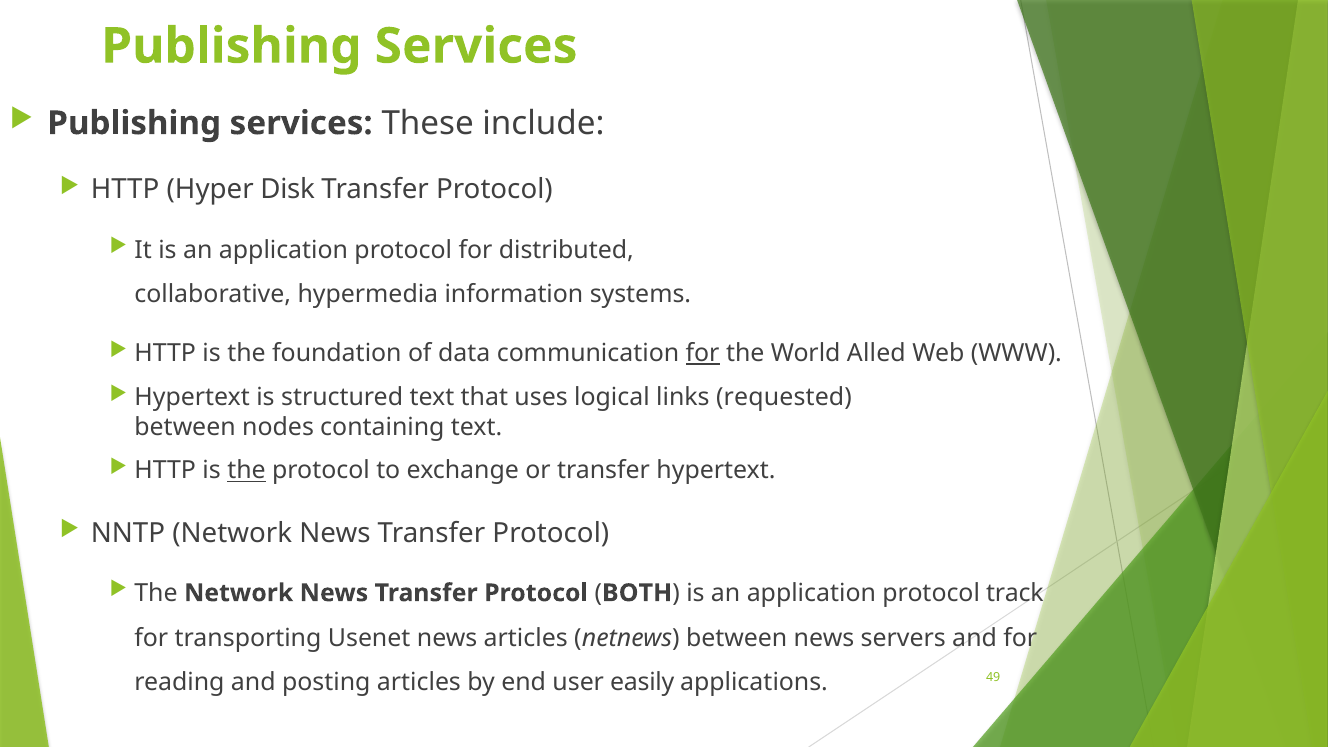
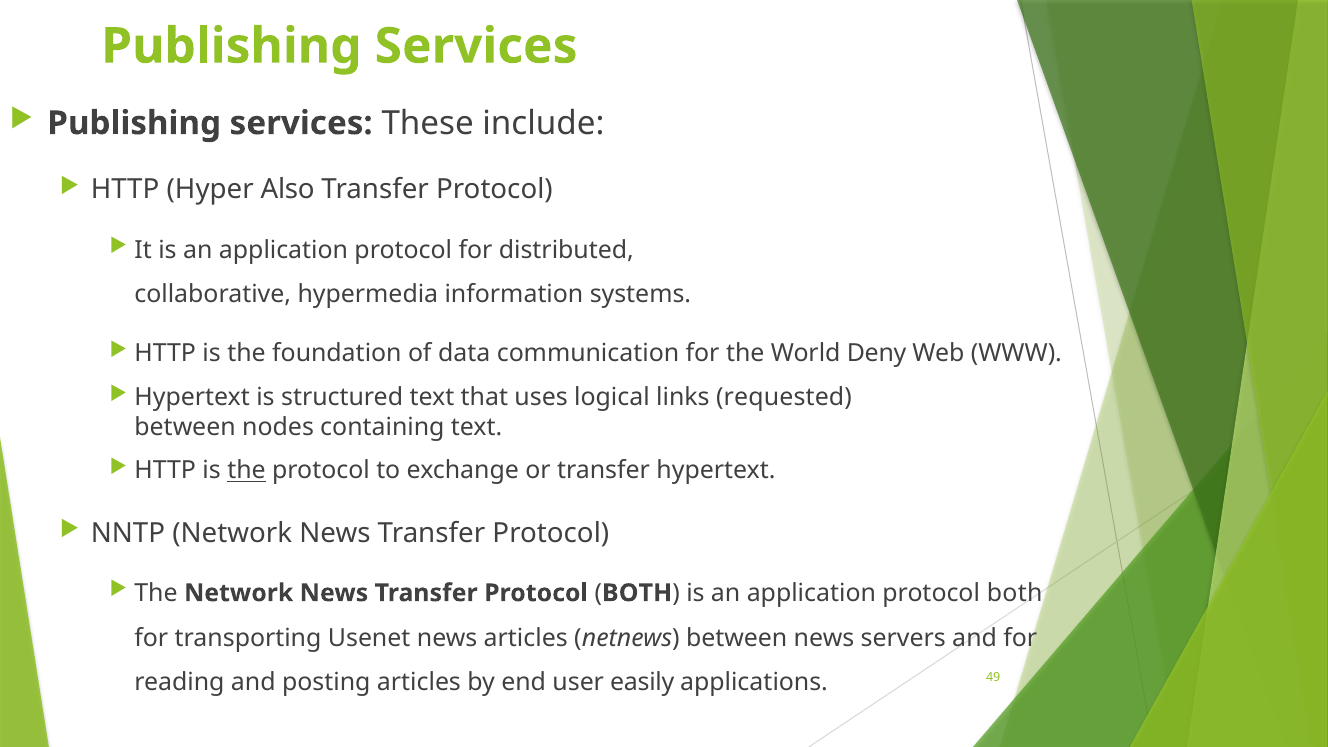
Disk: Disk -> Also
for at (703, 353) underline: present -> none
Alled: Alled -> Deny
protocol track: track -> both
